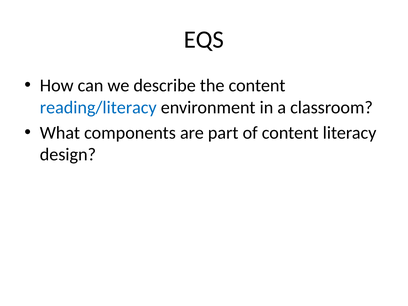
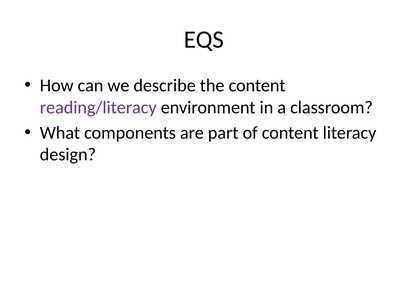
reading/literacy colour: blue -> purple
